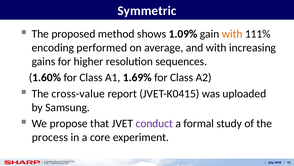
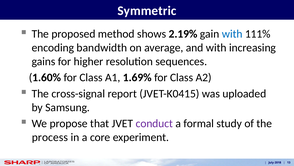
1.09%: 1.09% -> 2.19%
with at (232, 34) colour: orange -> blue
performed: performed -> bandwidth
cross-value: cross-value -> cross-signal
